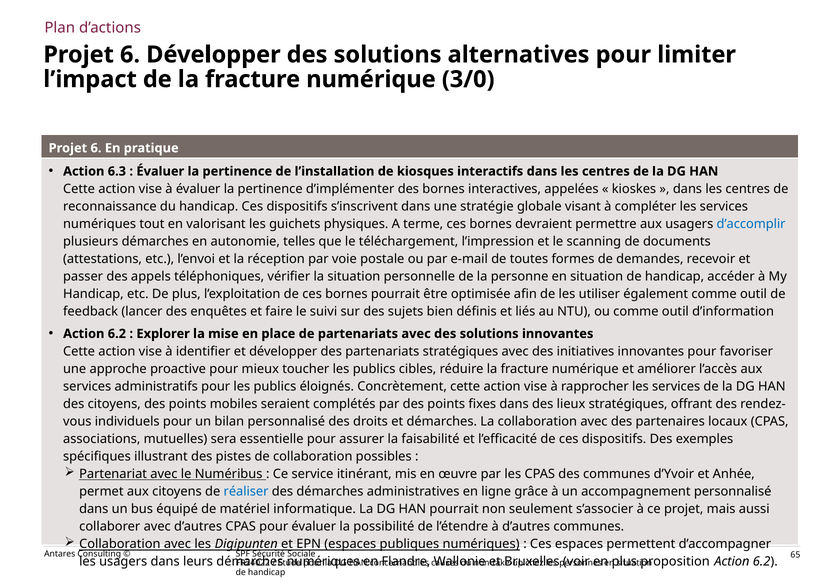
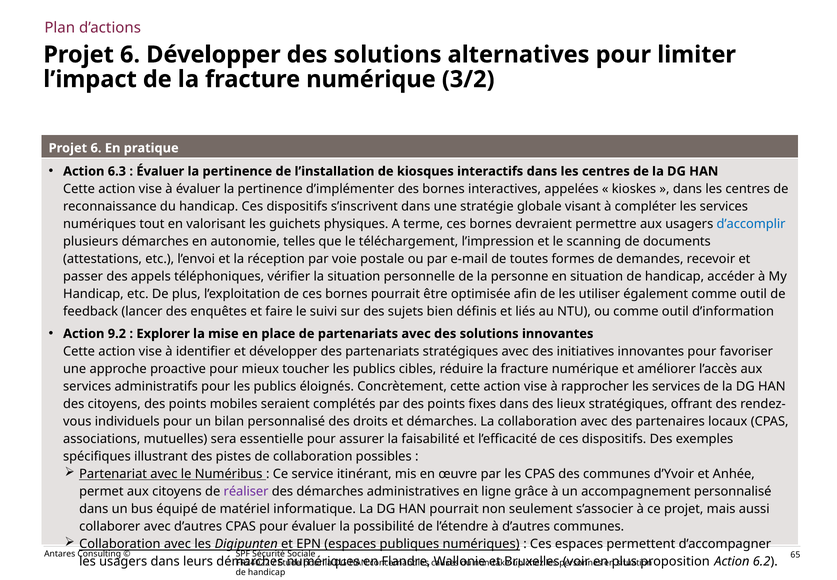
3/0: 3/0 -> 3/2
6.2 at (117, 333): 6.2 -> 9.2
réaliser colour: blue -> purple
